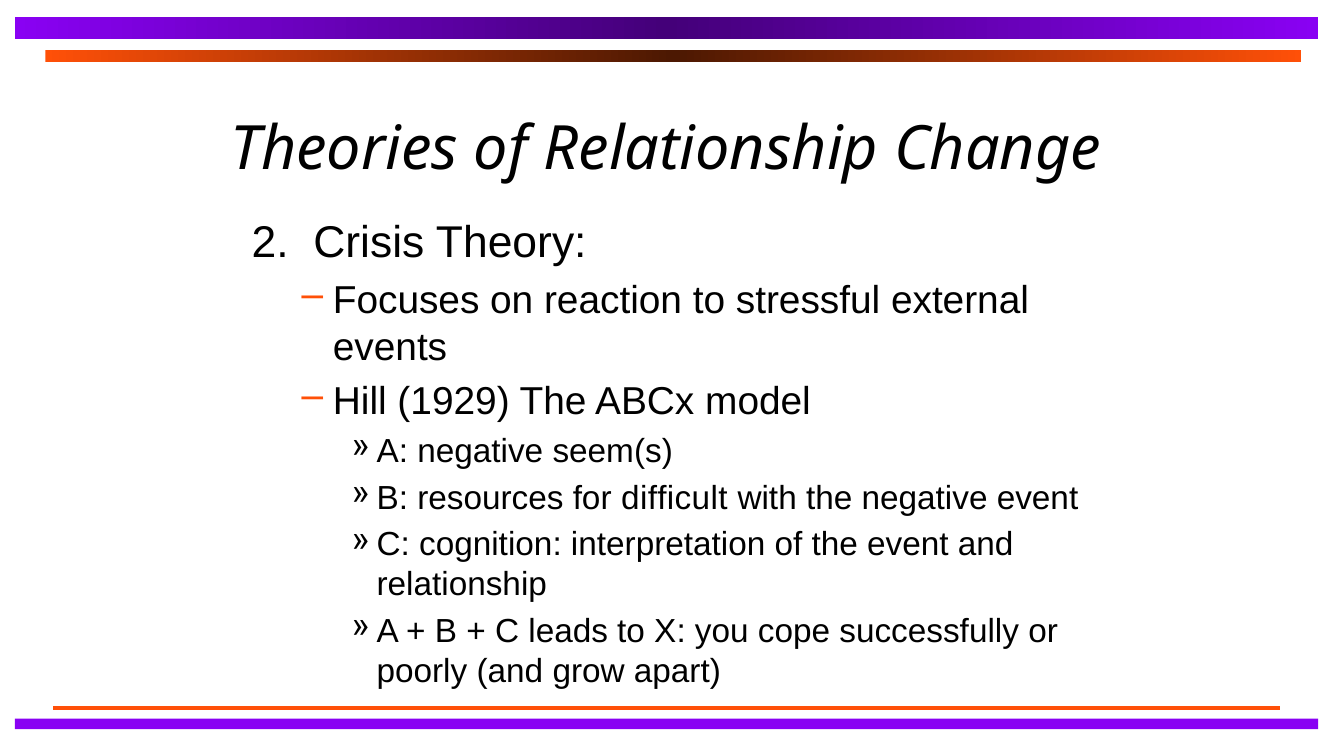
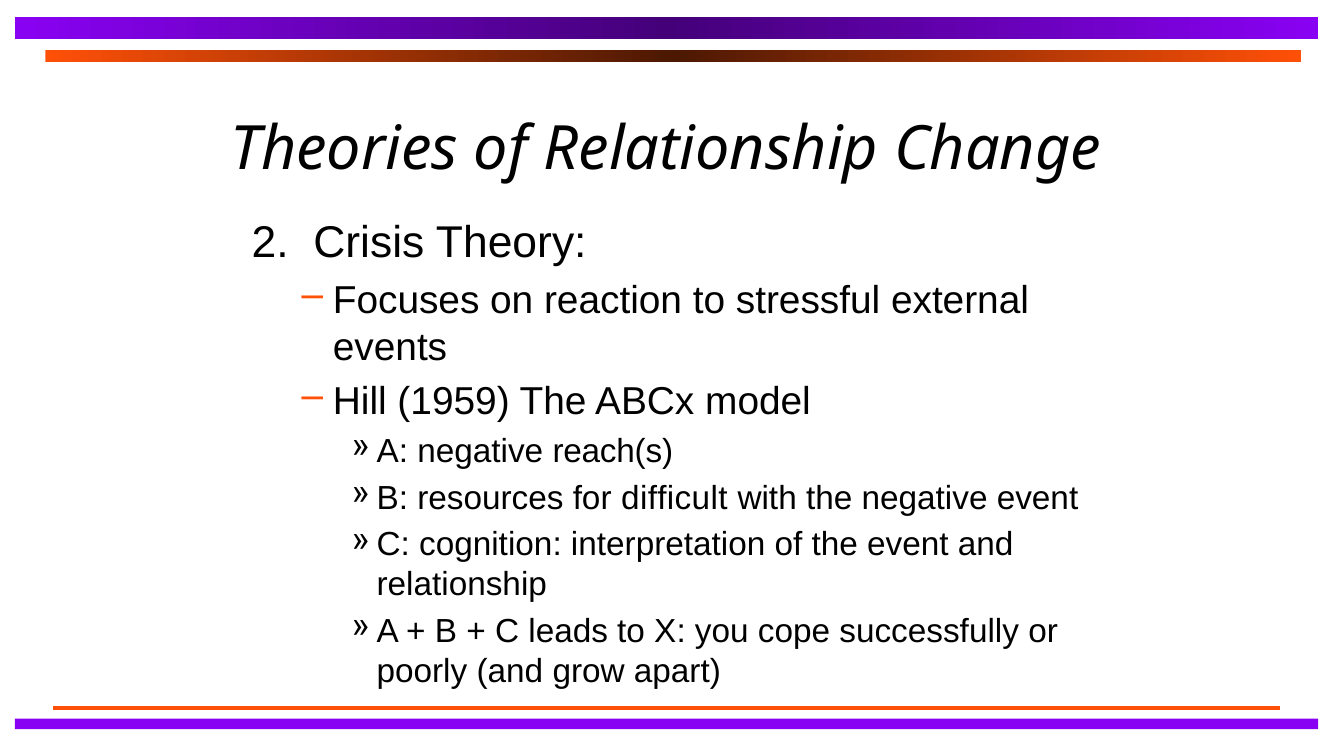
1929: 1929 -> 1959
seem(s: seem(s -> reach(s
